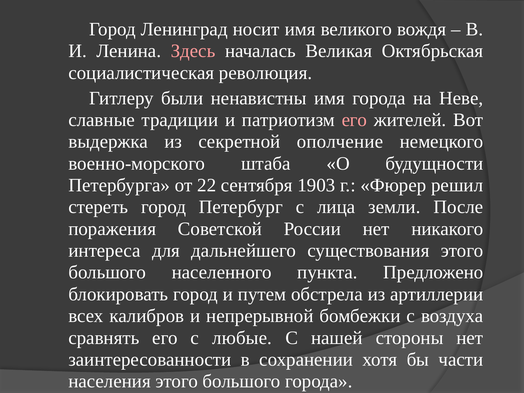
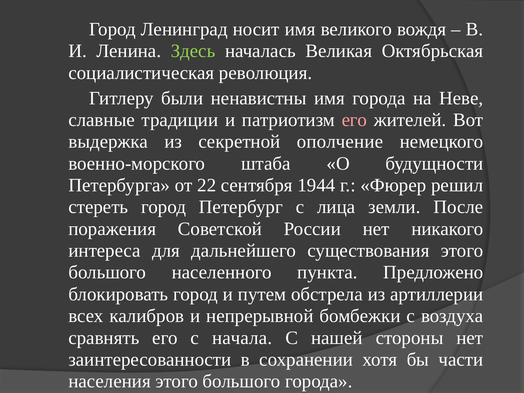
Здесь colour: pink -> light green
1903: 1903 -> 1944
любые: любые -> начала
